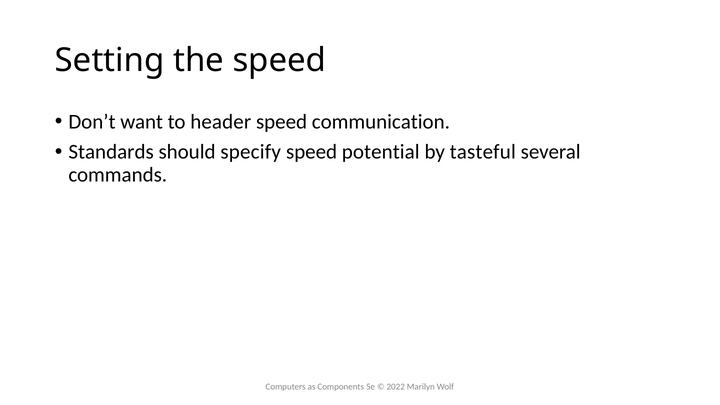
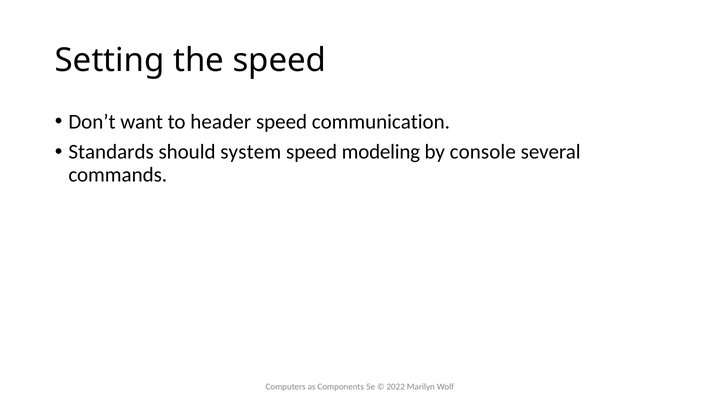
specify: specify -> system
potential: potential -> modeling
tasteful: tasteful -> console
